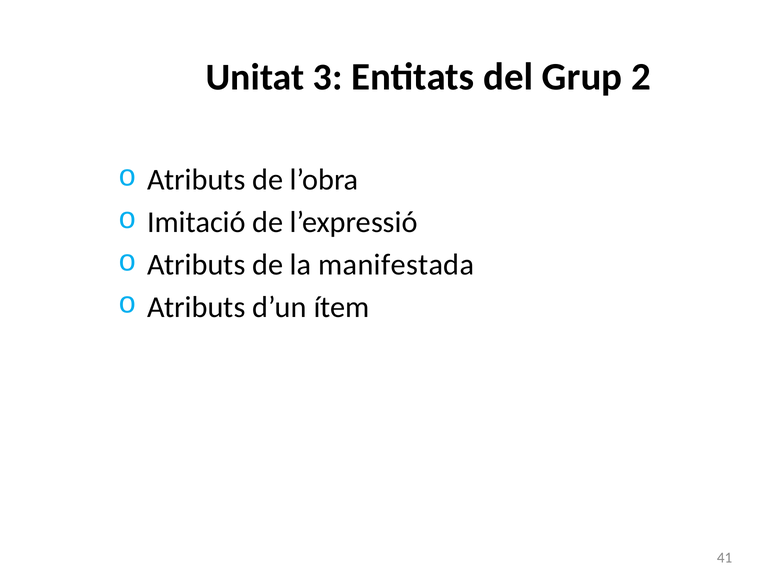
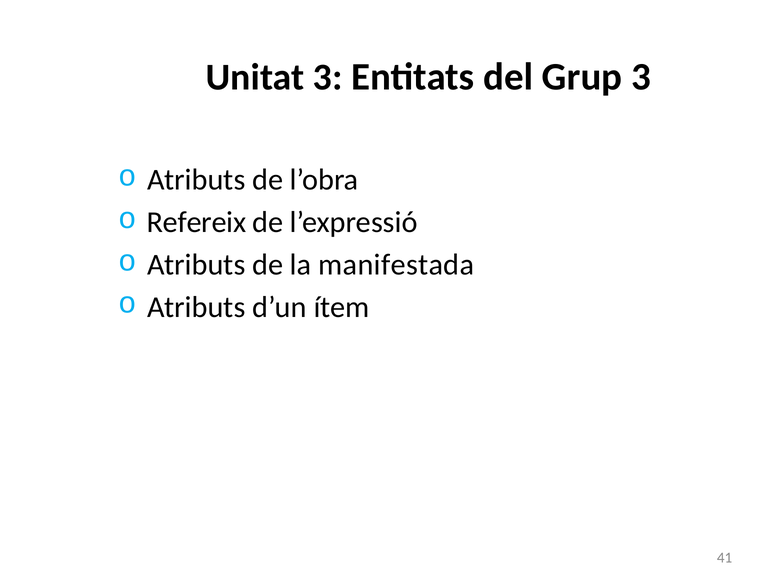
Grup 2: 2 -> 3
Imitació: Imitació -> Refereix
